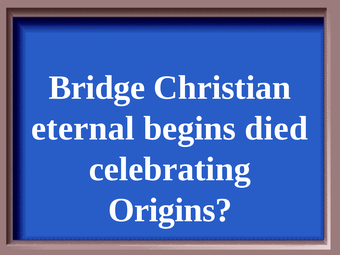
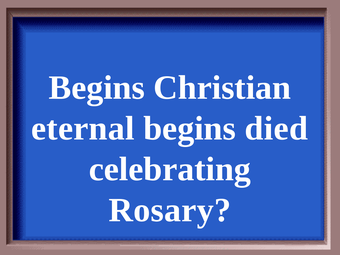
Bridge at (97, 88): Bridge -> Begins
Origins: Origins -> Rosary
